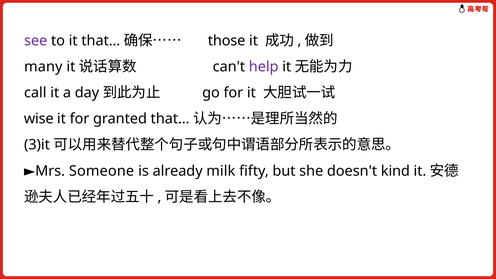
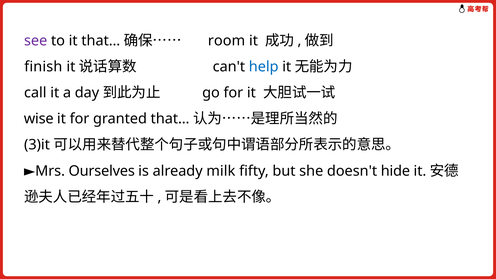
those: those -> room
many: many -> finish
help colour: purple -> blue
Someone: Someone -> Ourselves
kind: kind -> hide
